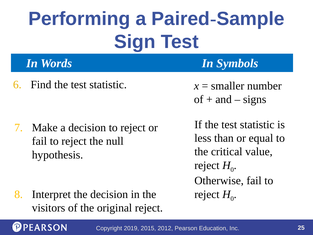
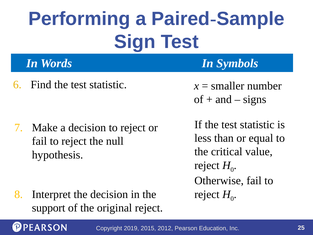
visitors: visitors -> support
